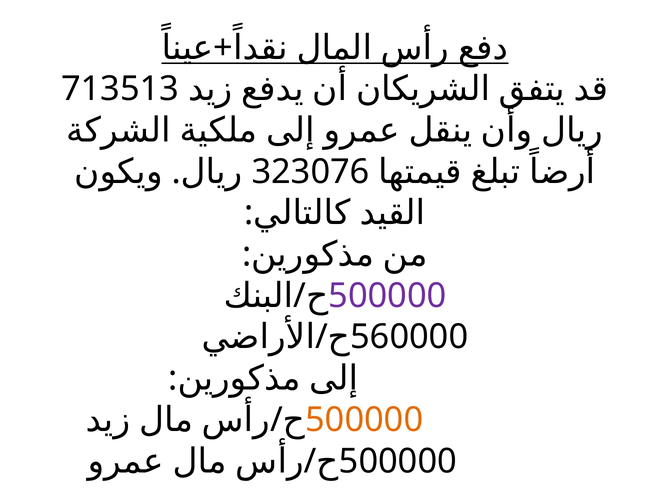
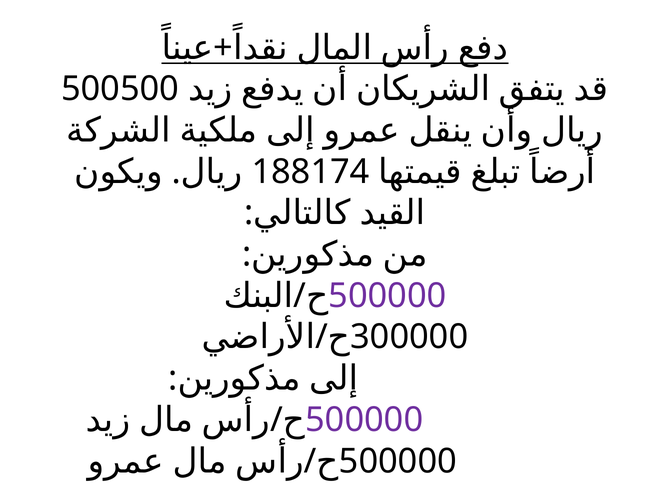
713513: 713513 -> 500500
323076: 323076 -> 188174
560000: 560000 -> 300000
500000 at (364, 419) colour: orange -> purple
